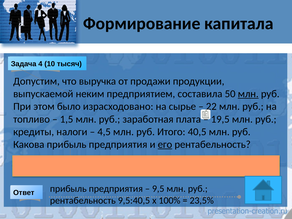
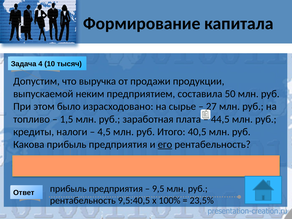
млн at (248, 94) underline: present -> none
22: 22 -> 27
19,5: 19,5 -> 44,5
